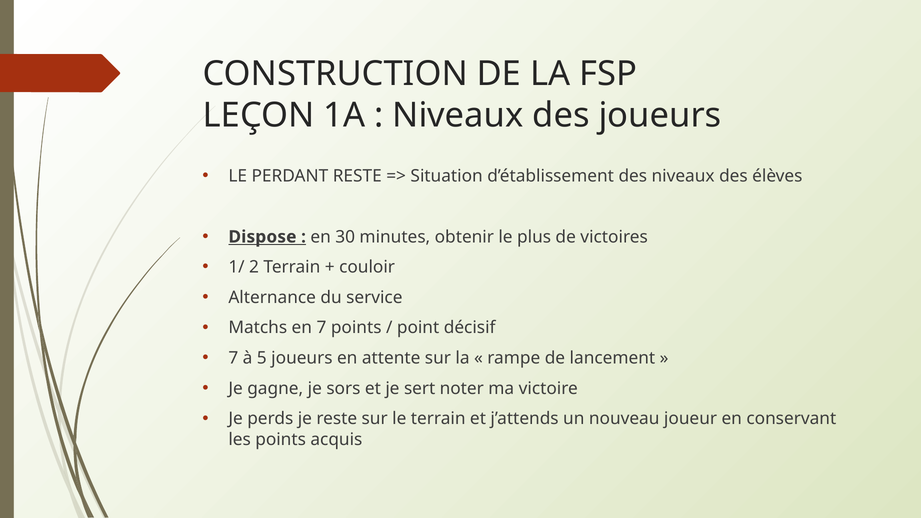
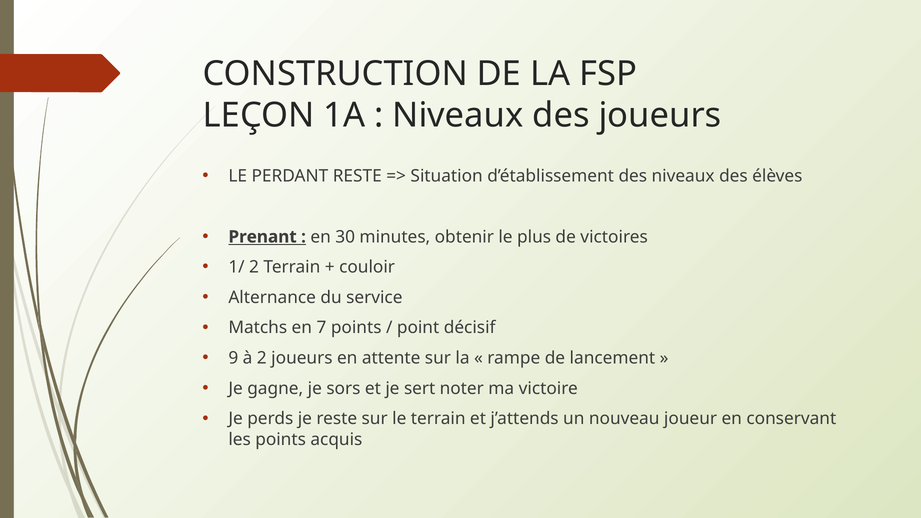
Dispose: Dispose -> Prenant
7 at (233, 358): 7 -> 9
à 5: 5 -> 2
